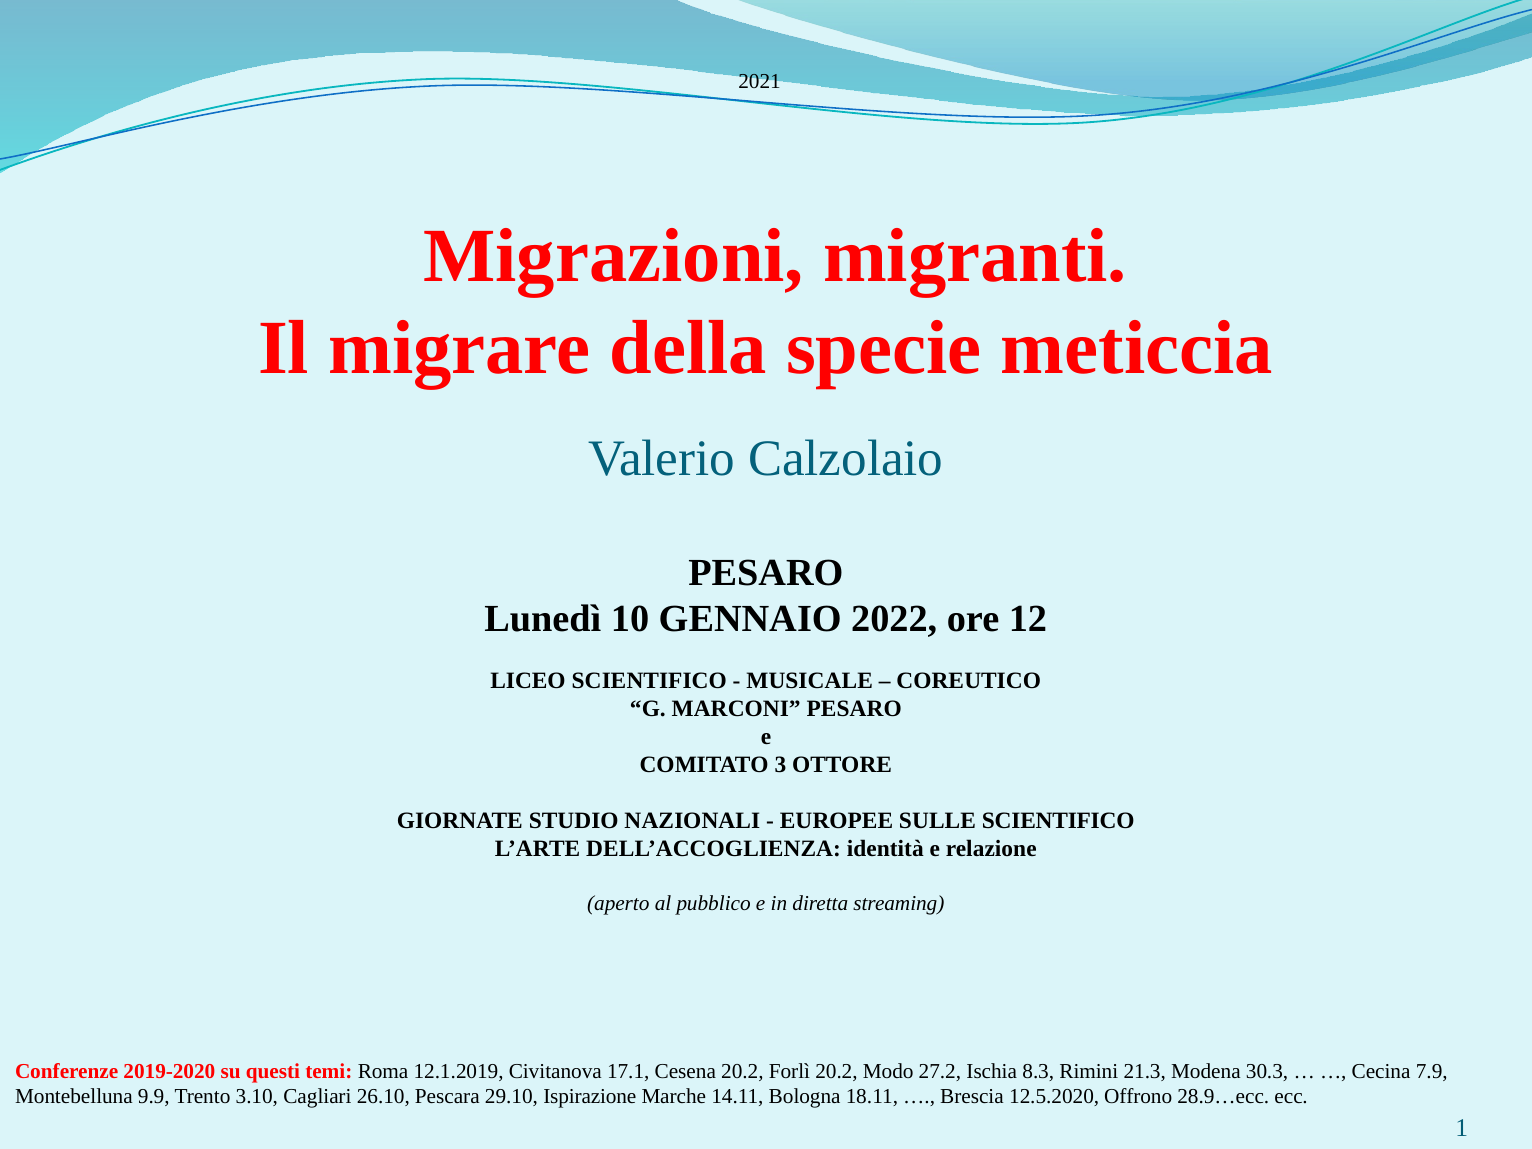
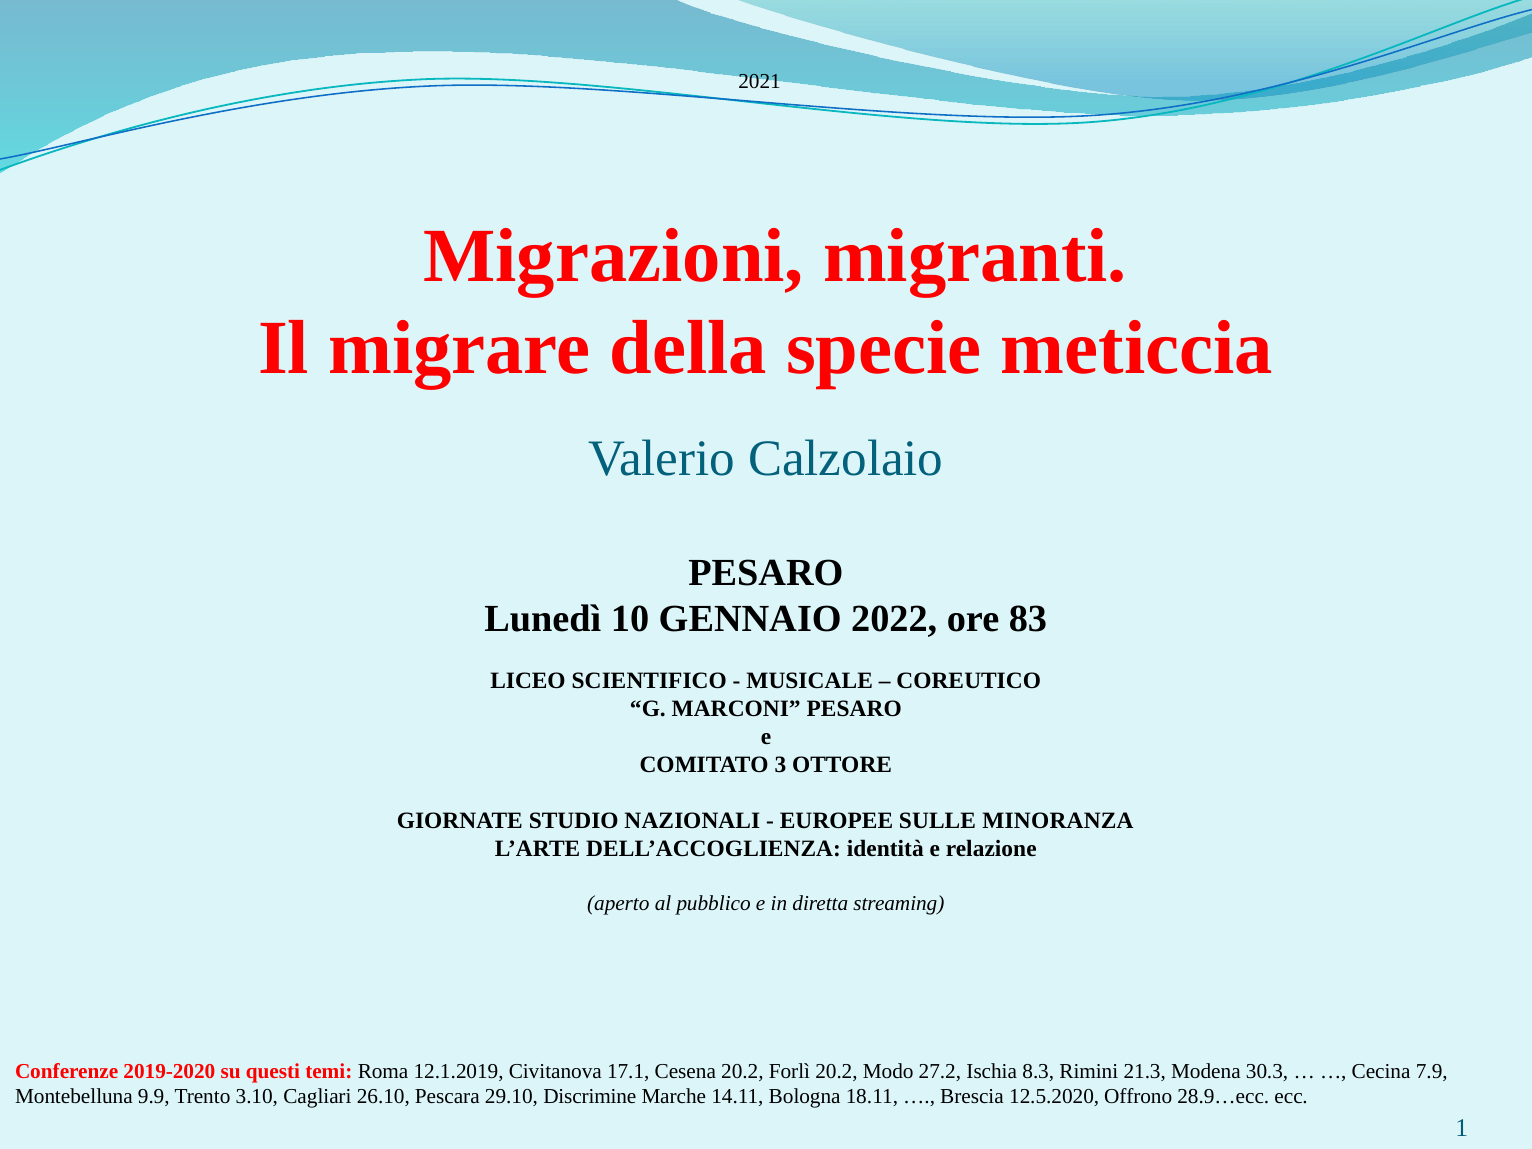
12: 12 -> 83
SULLE SCIENTIFICO: SCIENTIFICO -> MINORANZA
Ispirazione: Ispirazione -> Discrimine
